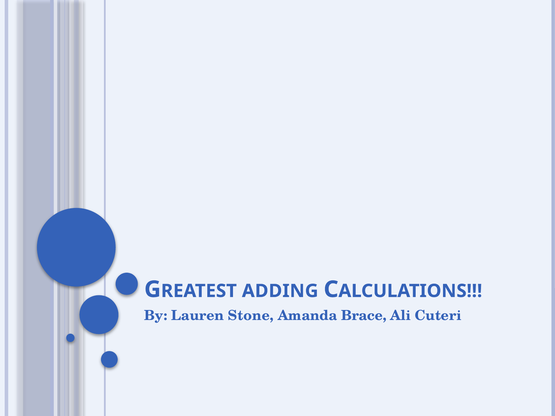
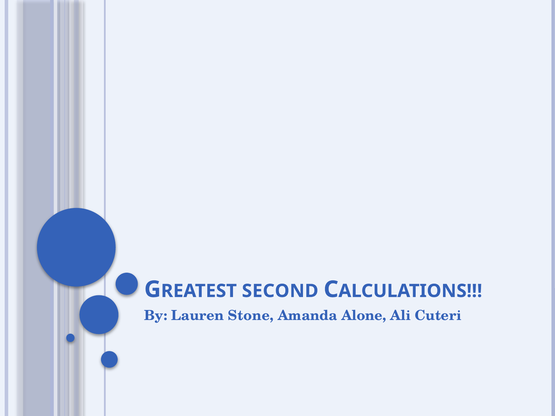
ADDING: ADDING -> SECOND
Brace: Brace -> Alone
